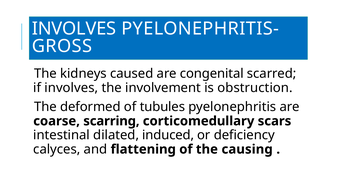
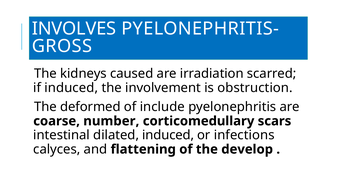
congenital: congenital -> irradiation
if involves: involves -> induced
tubules: tubules -> include
scarring: scarring -> number
deficiency: deficiency -> infections
causing: causing -> develop
